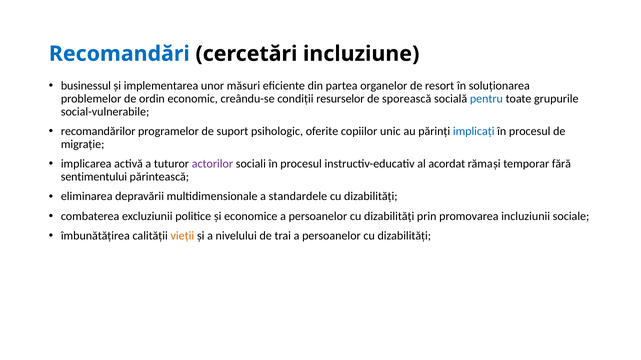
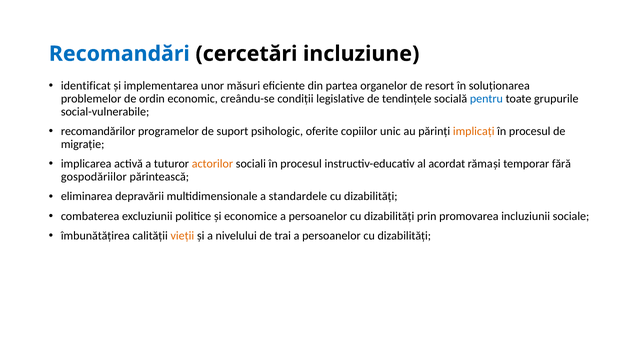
businessul: businessul -> identificat
resurselor: resurselor -> legislative
sporească: sporească -> tendințele
implicați colour: blue -> orange
actorilor colour: purple -> orange
sentimentului: sentimentului -> gospodăriilor
